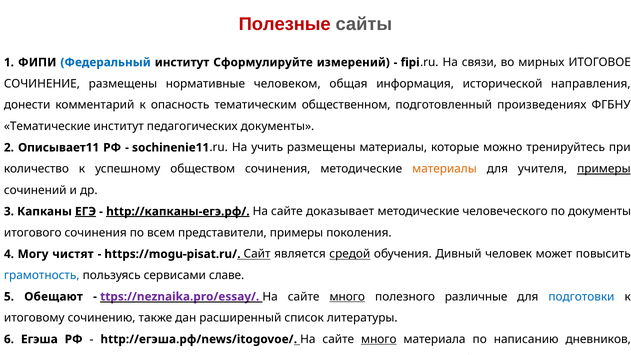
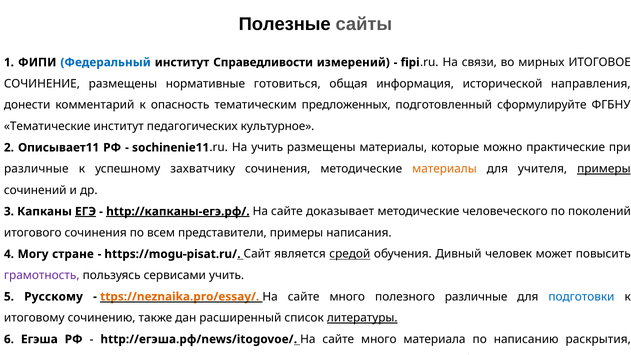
Полезные colour: red -> black
Сформулируйте: Сформулируйте -> Справедливости
человеком: человеком -> готовиться
общественном: общественном -> предложенных
произведениях: произведениях -> сформулируйте
педагогических документы: документы -> культурное
можно тренируйтесь: тренируйтесь -> практические
количество at (36, 169): количество -> различные
обществом: обществом -> захватчику
по документы: документы -> поколений
поколения: поколения -> написания
чистят: чистят -> стране
Сайт underline: present -> none
грамотность colour: blue -> purple
сервисами славе: славе -> учить
Обещают: Обещают -> Русскому
ttps://neznaika.pro/essay/ colour: purple -> orange
много at (347, 297) underline: present -> none
литературы underline: none -> present
много at (379, 339) underline: present -> none
дневников: дневников -> раскрытия
